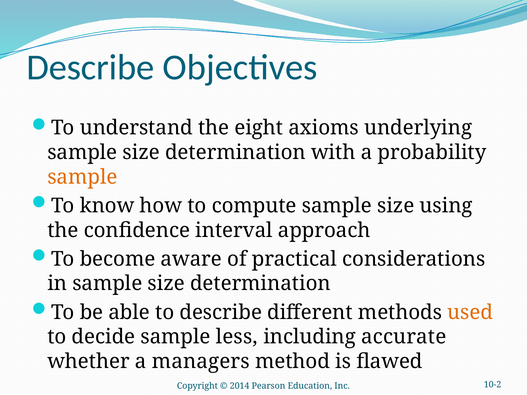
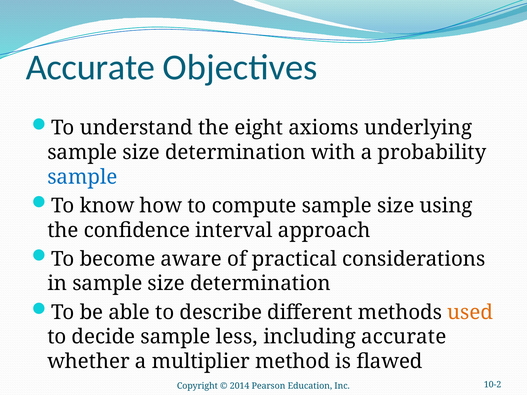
Describe at (90, 68): Describe -> Accurate
sample at (82, 177) colour: orange -> blue
managers: managers -> multiplier
